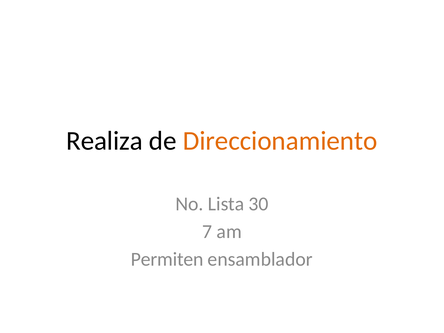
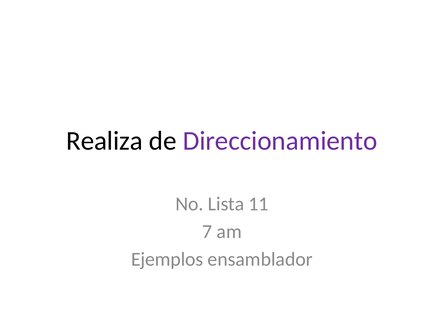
Direccionamiento colour: orange -> purple
30: 30 -> 11
Permiten: Permiten -> Ejemplos
